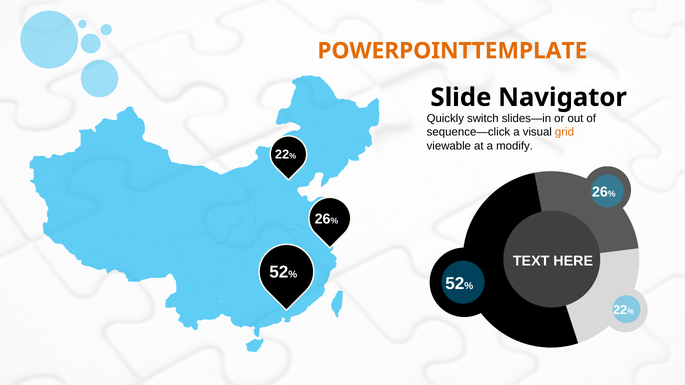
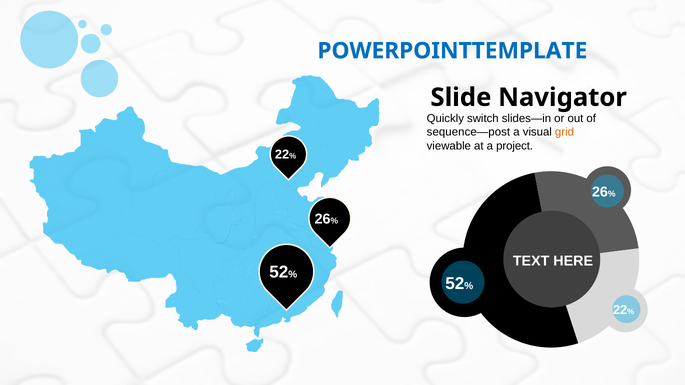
POWERPOINTTEMPLATE colour: orange -> blue
sequence—click: sequence—click -> sequence—post
modify: modify -> project
